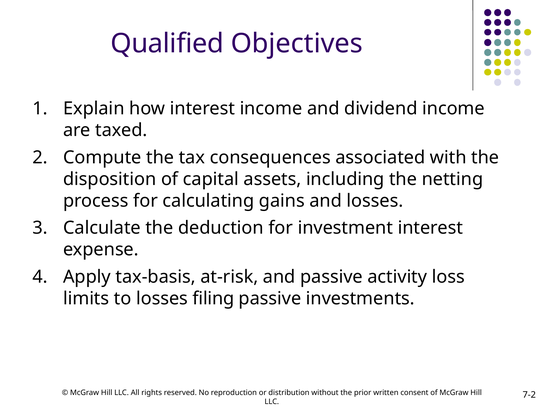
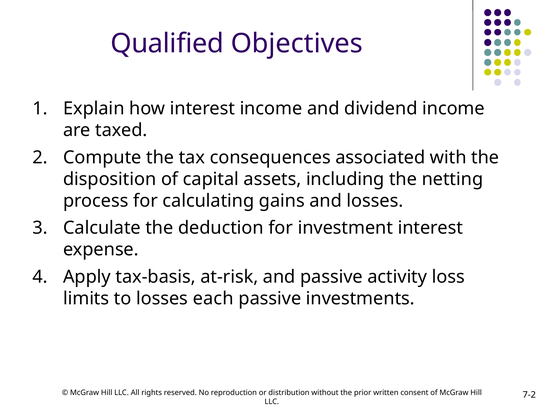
filing: filing -> each
